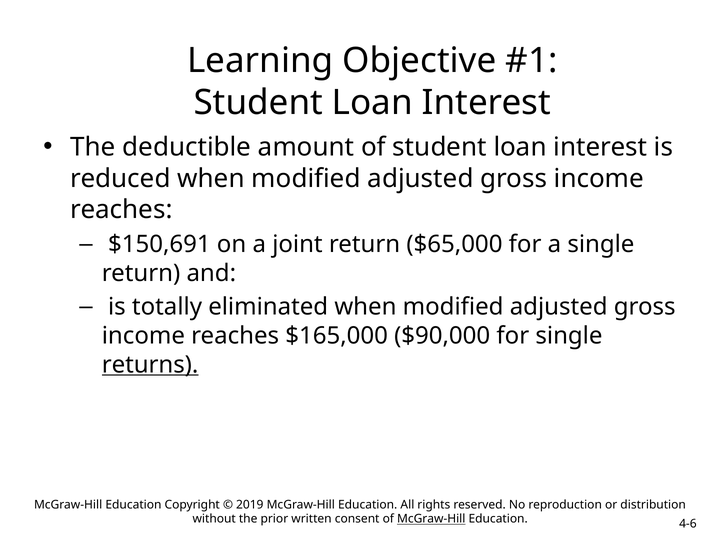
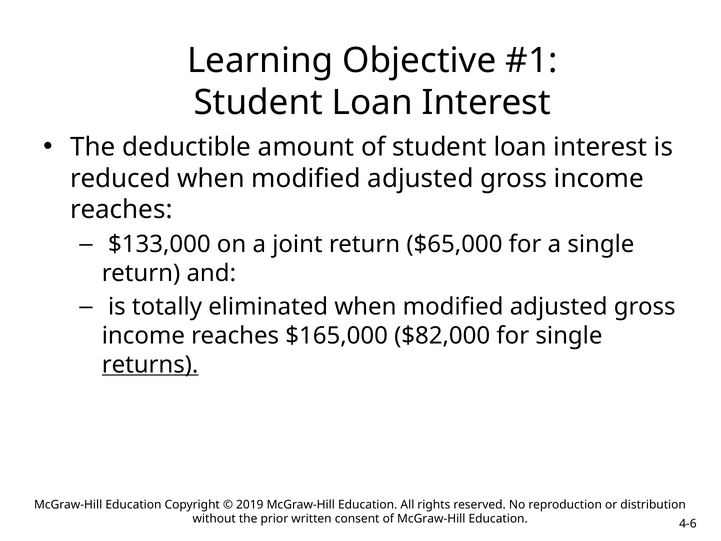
$150,691: $150,691 -> $133,000
$90,000: $90,000 -> $82,000
McGraw-Hill at (431, 519) underline: present -> none
